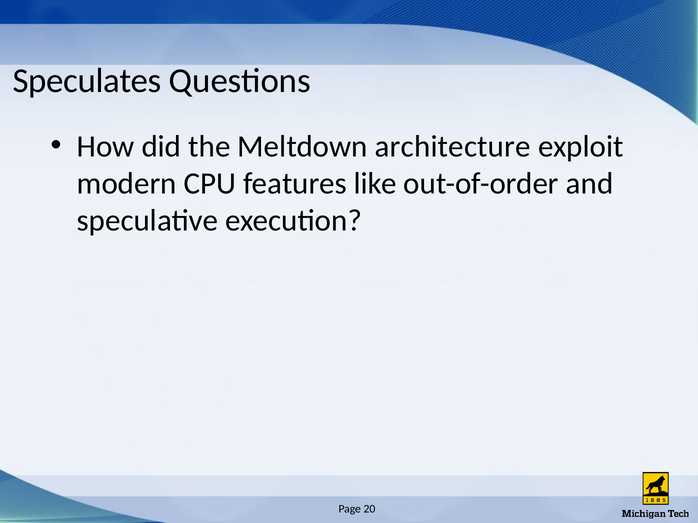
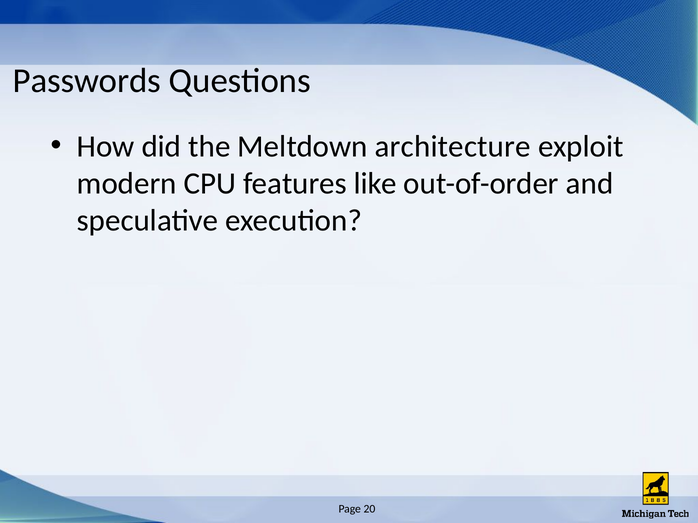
Speculates: Speculates -> Passwords
